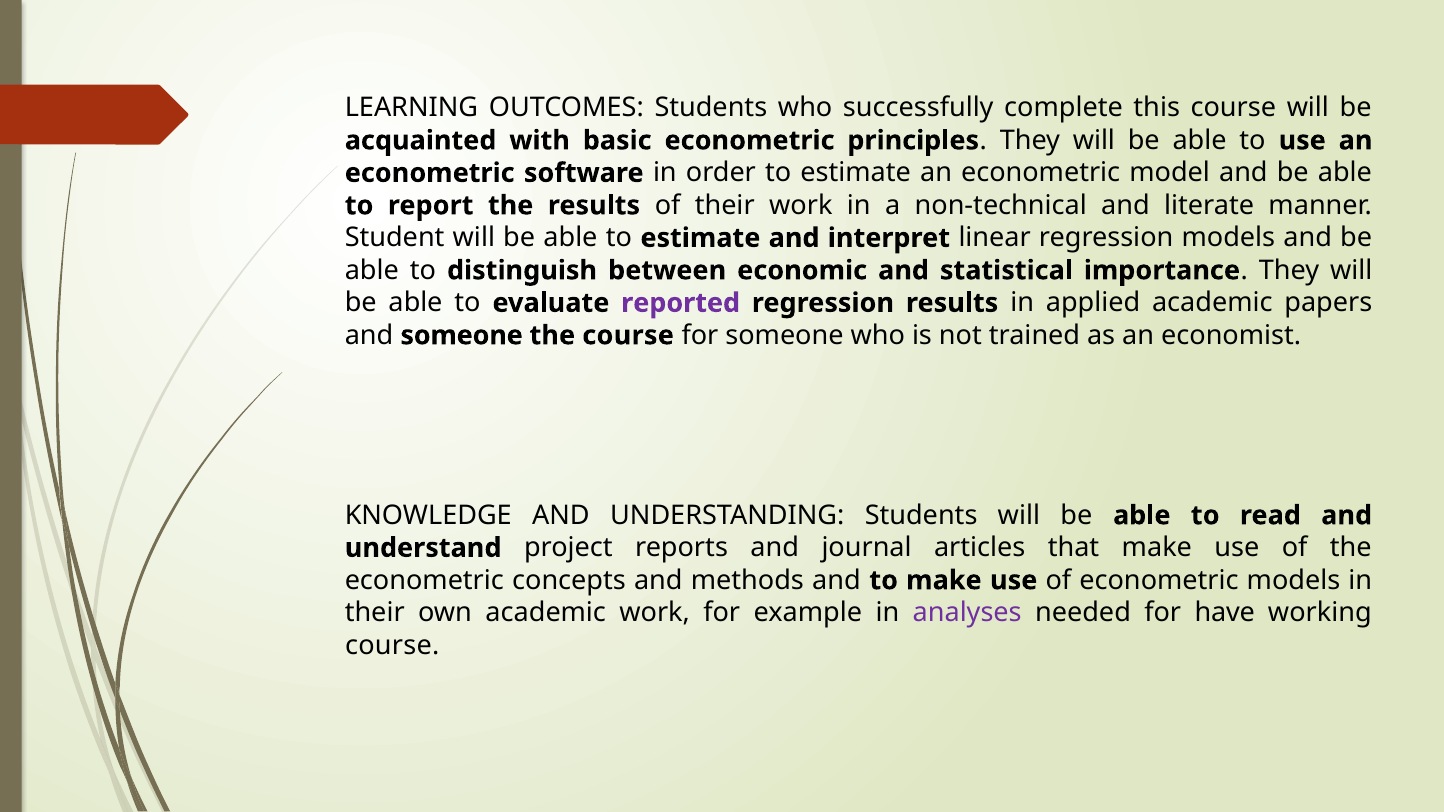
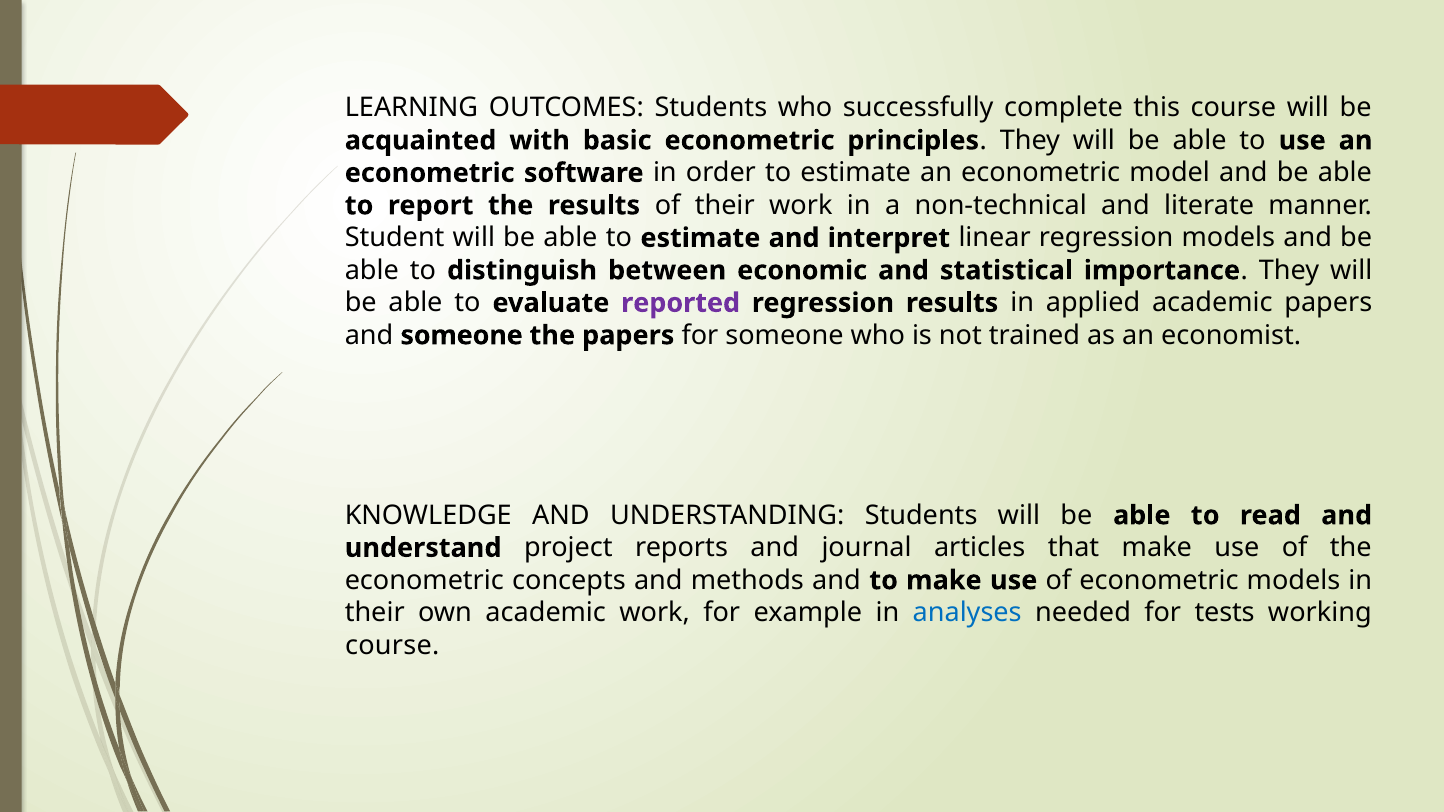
the course: course -> papers
analyses colour: purple -> blue
have: have -> tests
